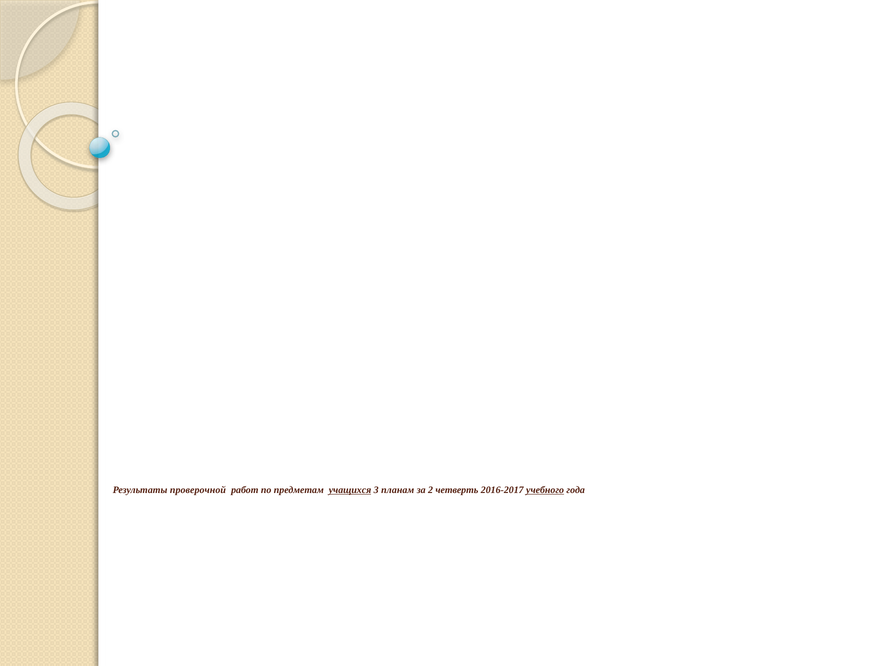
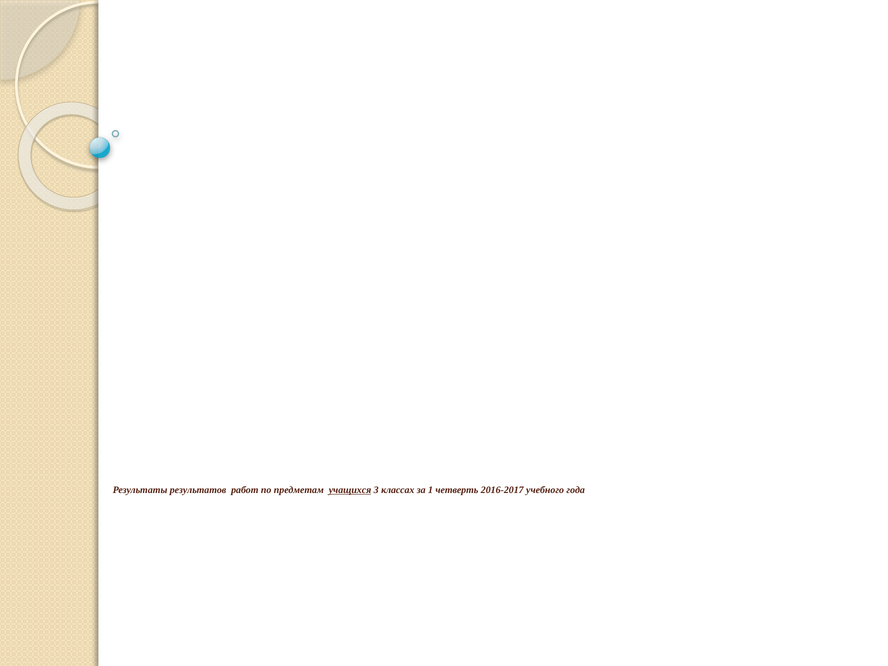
проверочной: проверочной -> результатов
планам: планам -> классах
2: 2 -> 1
учебного underline: present -> none
